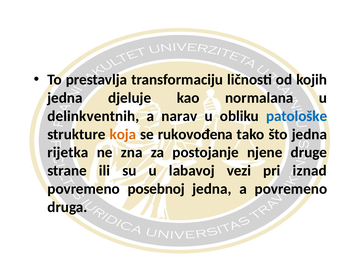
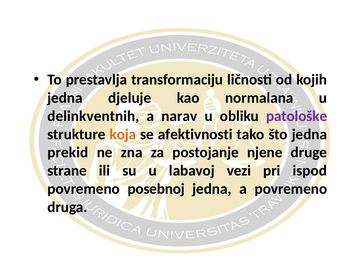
patološke colour: blue -> purple
rukovođena: rukovođena -> afektivnosti
rijetka: rijetka -> prekid
iznad: iznad -> ispod
